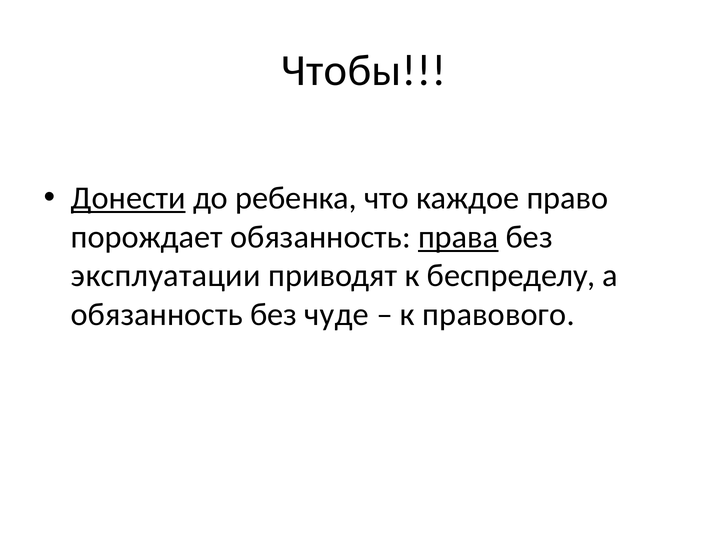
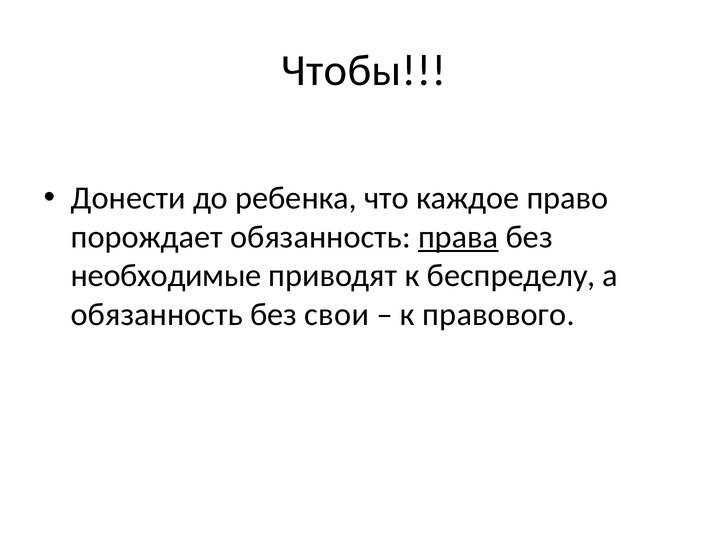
Донести underline: present -> none
эксплуатации: эксплуатации -> необходимые
чуде: чуде -> свои
